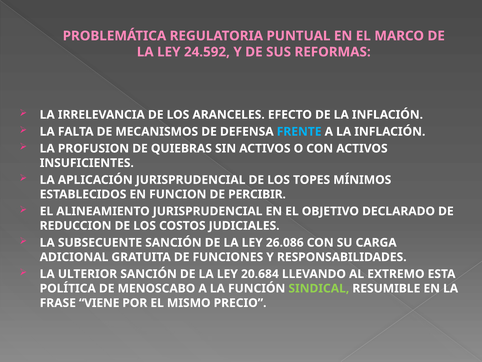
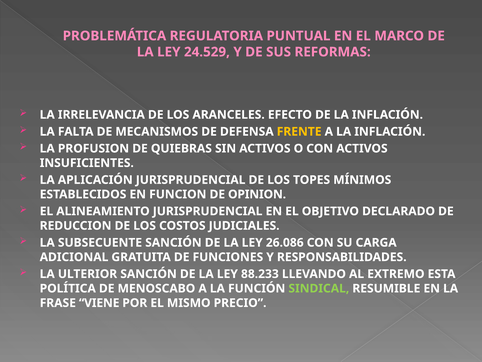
24.592: 24.592 -> 24.529
FRENTE colour: light blue -> yellow
PERCIBIR: PERCIBIR -> OPINION
20.684: 20.684 -> 88.233
